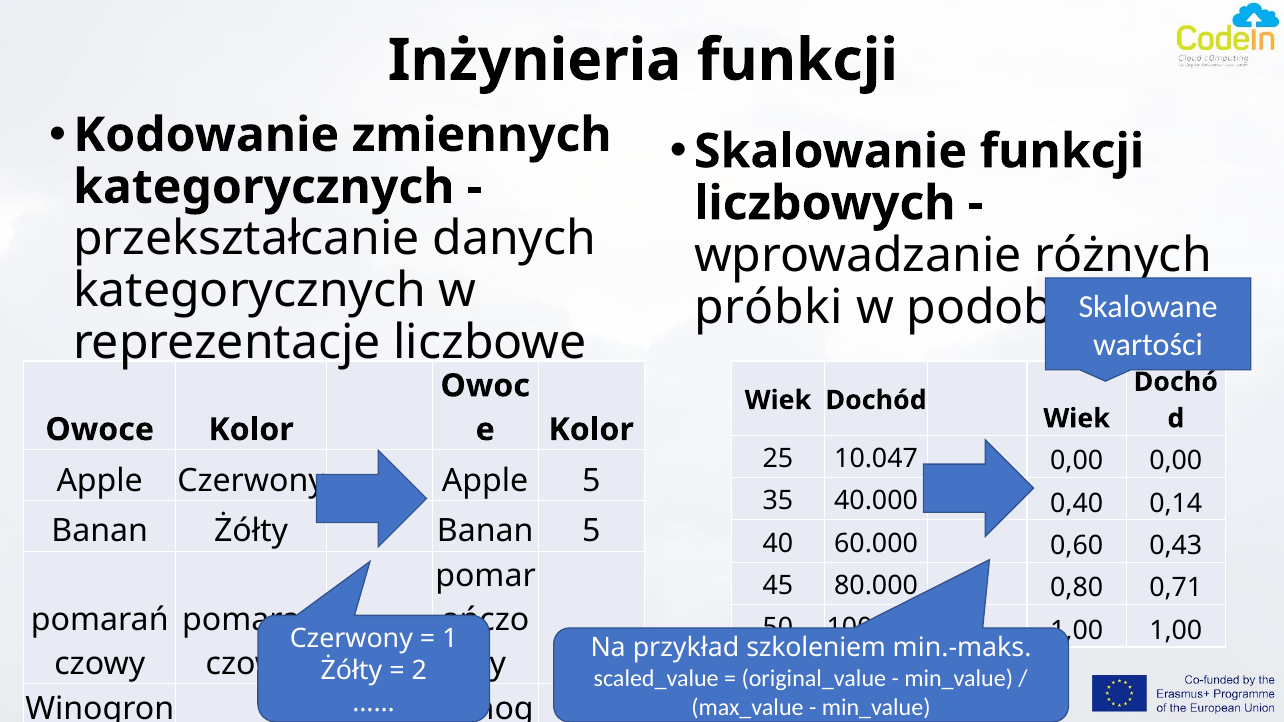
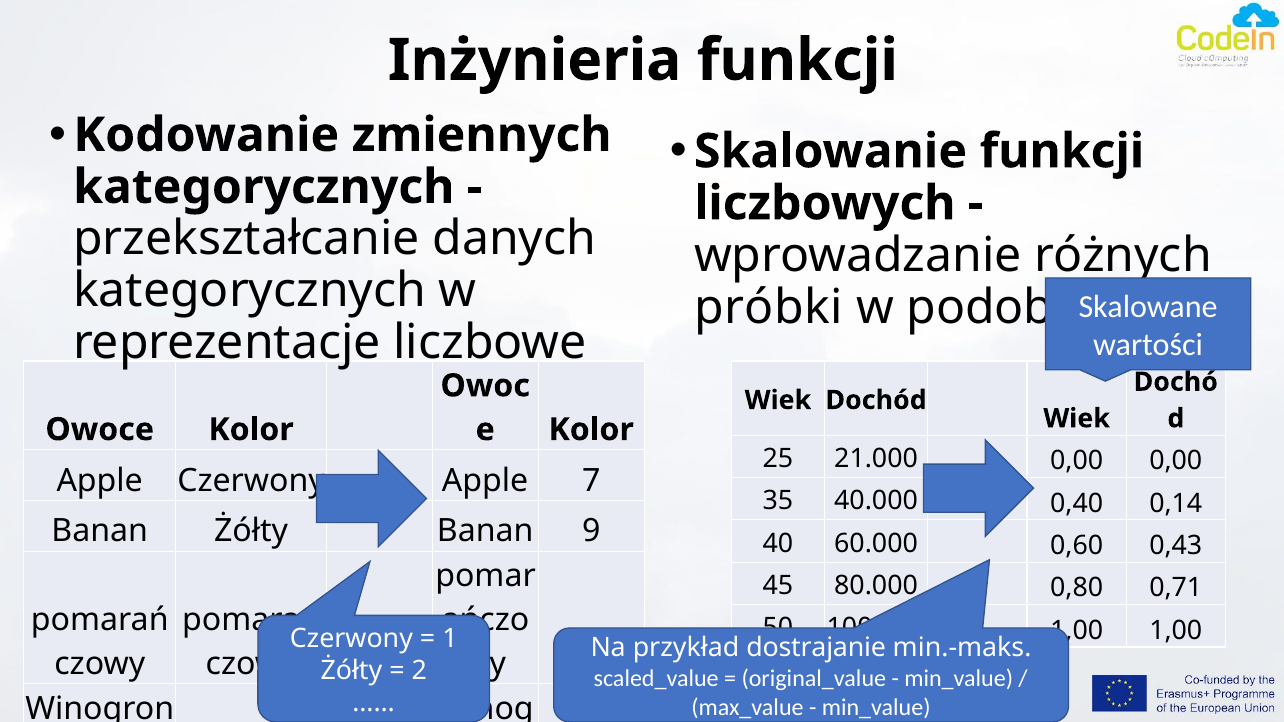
10.047: 10.047 -> 21.000
Apple 5: 5 -> 7
Banan 5: 5 -> 9
szkoleniem: szkoleniem -> dostrajanie
